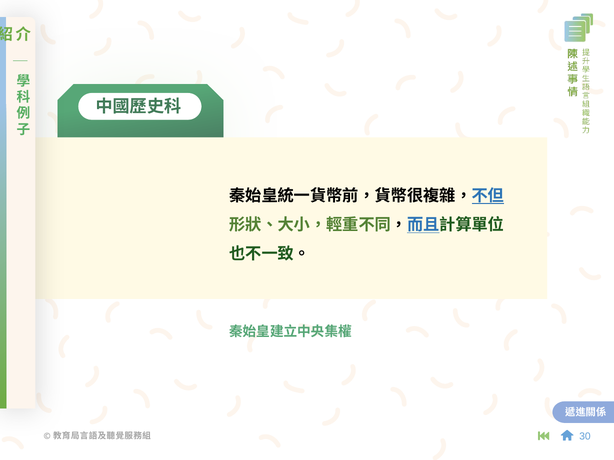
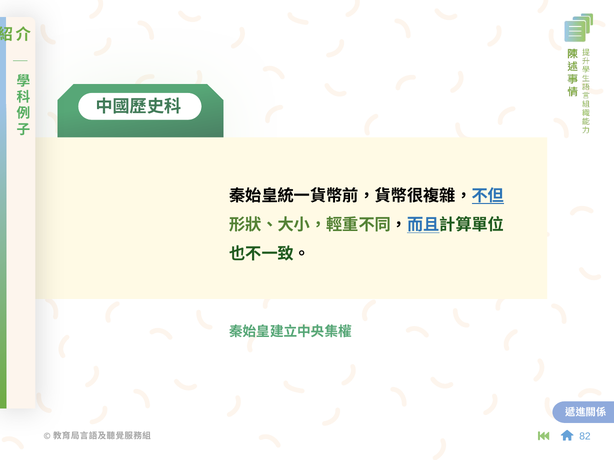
30: 30 -> 82
